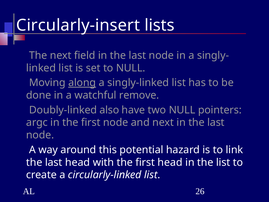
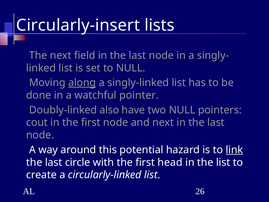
remove: remove -> pointer
argc: argc -> cout
link underline: none -> present
last head: head -> circle
